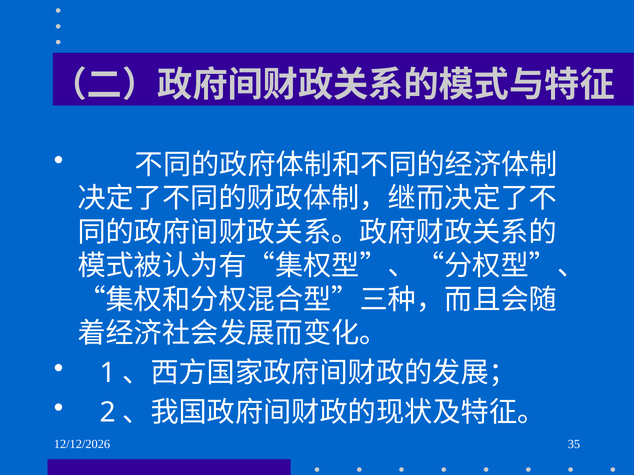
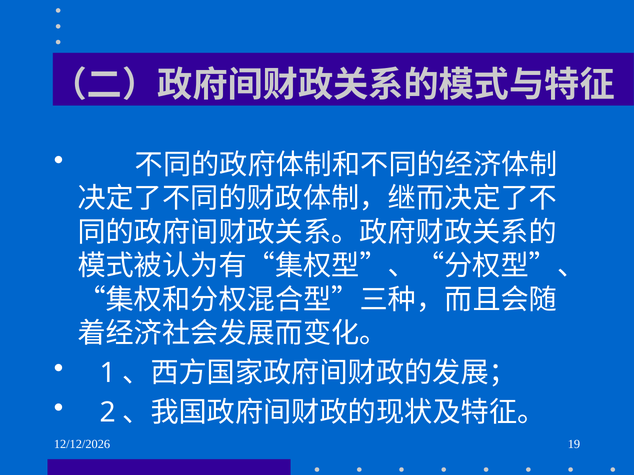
35: 35 -> 19
